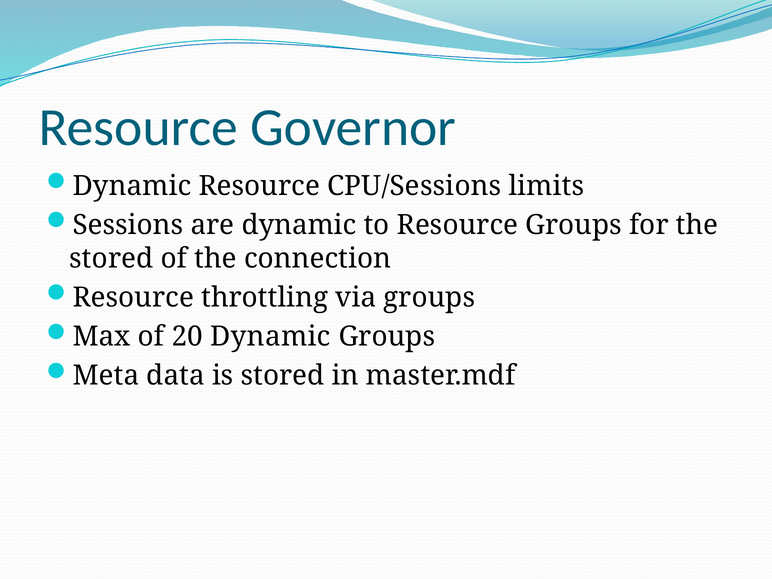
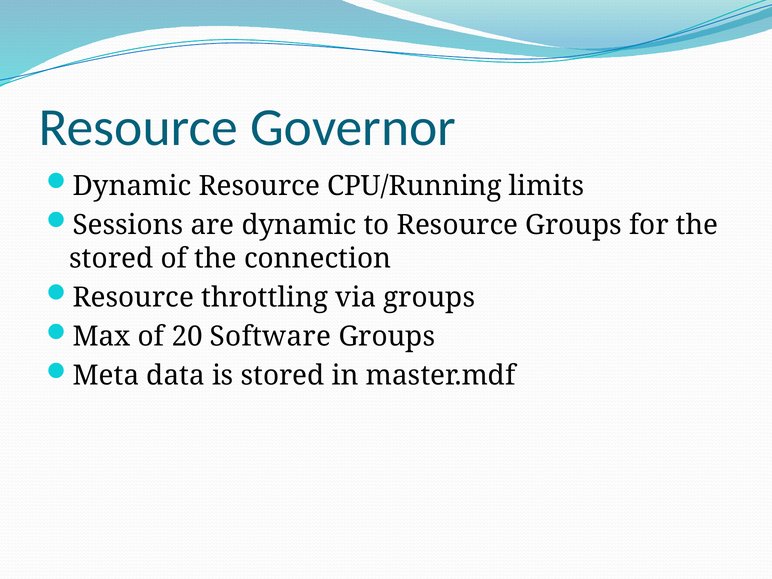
CPU/Sessions: CPU/Sessions -> CPU/Running
20 Dynamic: Dynamic -> Software
